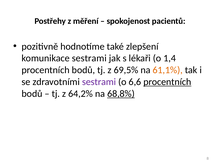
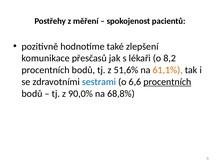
komunikace sestrami: sestrami -> přesčasů
1,4: 1,4 -> 8,2
69,5%: 69,5% -> 51,6%
sestrami at (99, 82) colour: purple -> blue
64,2%: 64,2% -> 90,0%
68,8% underline: present -> none
